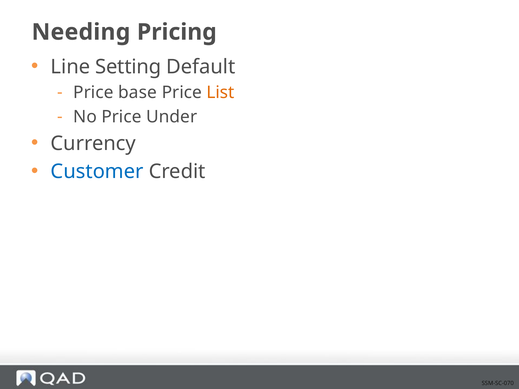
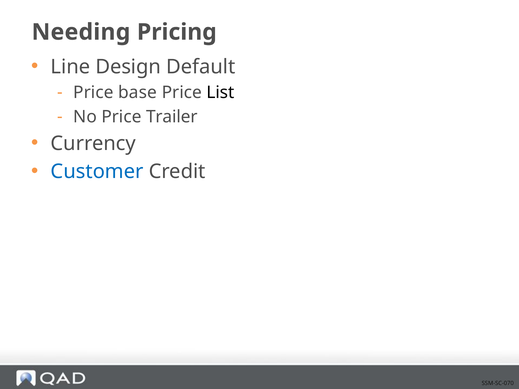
Setting: Setting -> Design
List colour: orange -> black
Under: Under -> Trailer
